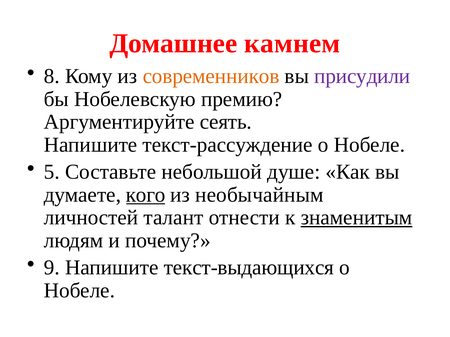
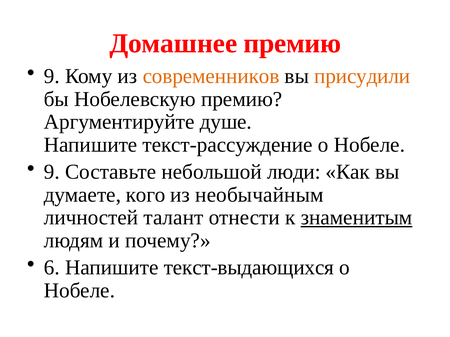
Домашнее камнем: камнем -> премию
8 at (52, 76): 8 -> 9
присудили colour: purple -> orange
сеять: сеять -> душе
5 at (52, 172): 5 -> 9
душе: душе -> люди
кого underline: present -> none
9: 9 -> 6
